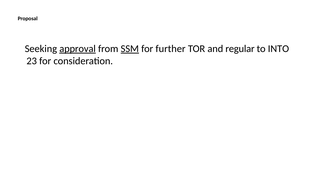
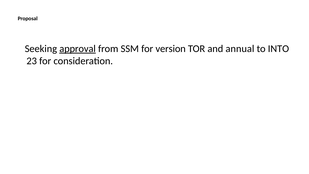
SSM underline: present -> none
further: further -> version
regular: regular -> annual
